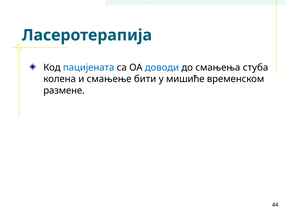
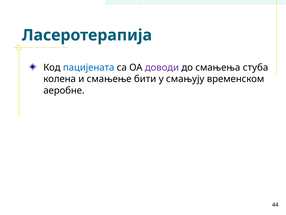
доводи colour: blue -> purple
мишиће: мишиће -> смањују
размене: размене -> аеробне
